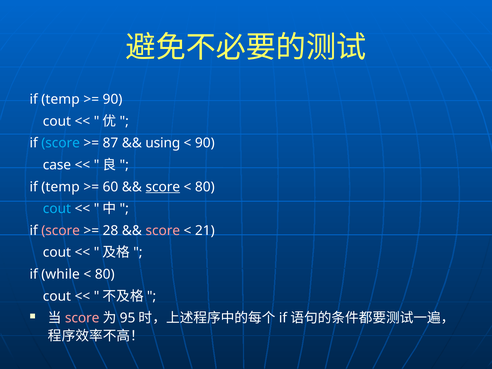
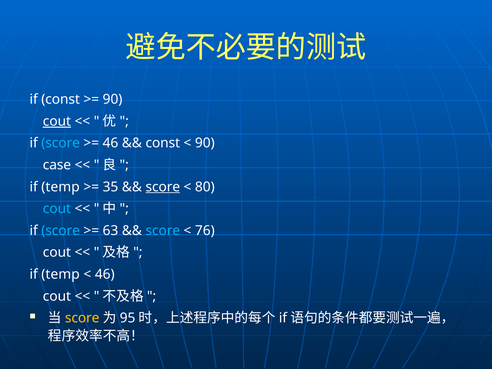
temp at (60, 99): temp -> const
cout at (57, 121) underline: none -> present
87 at (110, 143): 87 -> 46
using at (163, 143): using -> const
60: 60 -> 35
score at (61, 231) colour: pink -> light blue
28: 28 -> 63
score at (163, 231) colour: pink -> light blue
21: 21 -> 76
while at (61, 274): while -> temp
80 at (105, 274): 80 -> 46
score at (82, 318) colour: pink -> yellow
